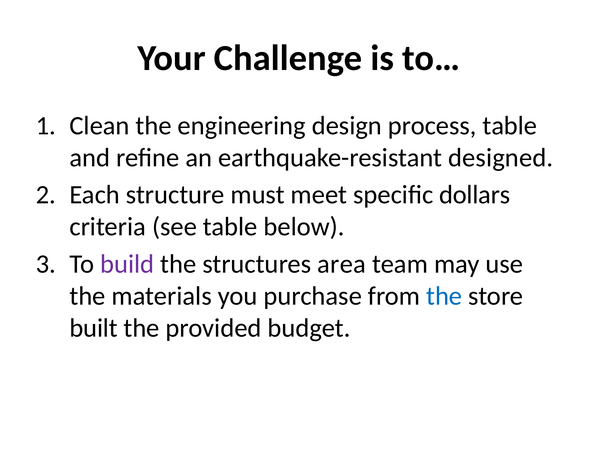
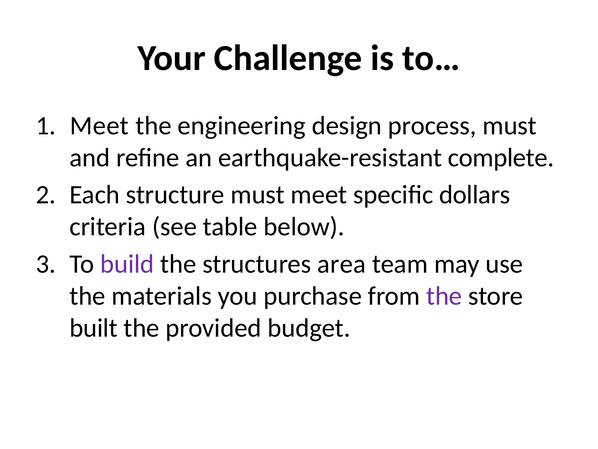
Clean at (100, 125): Clean -> Meet
process table: table -> must
designed: designed -> complete
the at (444, 296) colour: blue -> purple
